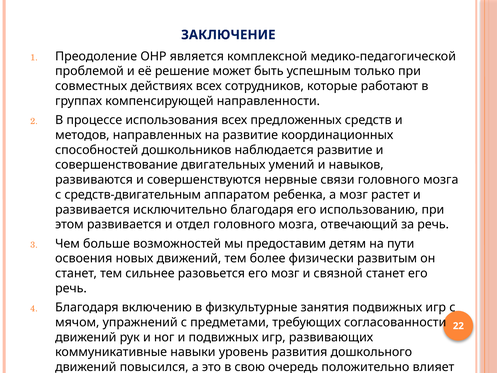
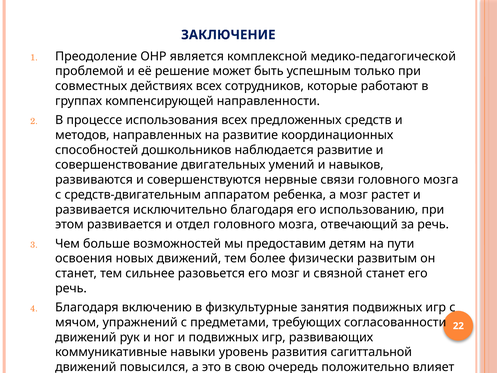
дошкольного: дошкольного -> сагиттальной
